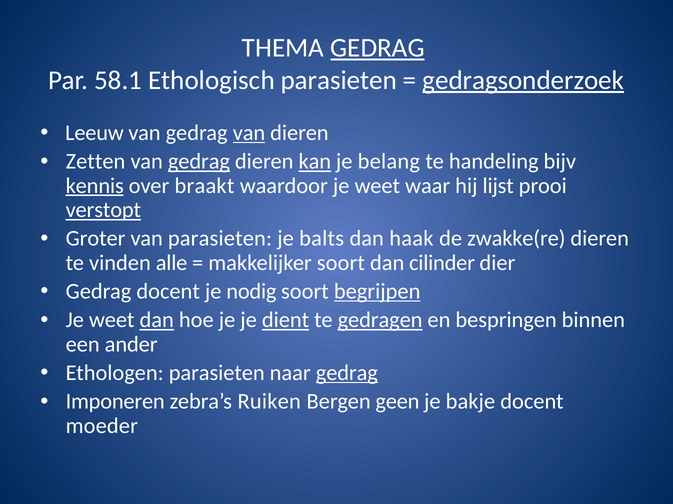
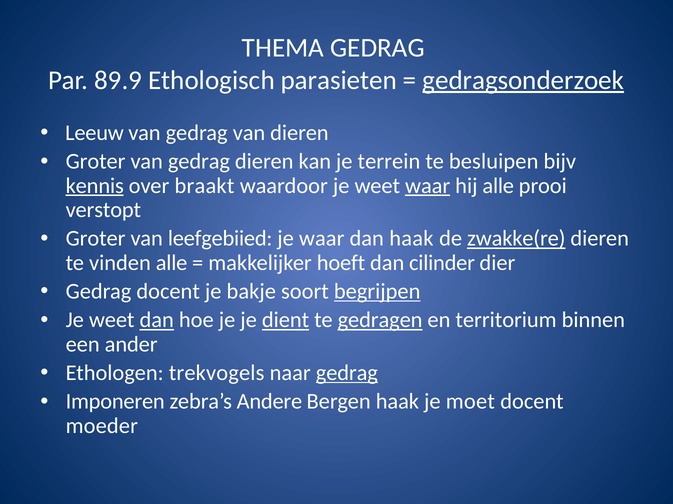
GEDRAG at (377, 48) underline: present -> none
58.1: 58.1 -> 89.9
van at (249, 133) underline: present -> none
Zetten at (96, 162): Zetten -> Groter
gedrag at (199, 162) underline: present -> none
kan underline: present -> none
belang: belang -> terrein
handeling: handeling -> besluipen
waar at (428, 186) underline: none -> present
hij lijst: lijst -> alle
verstopt underline: present -> none
van parasieten: parasieten -> leefgebiied
je balts: balts -> waar
zwakke(re underline: none -> present
makkelijker soort: soort -> hoeft
nodig: nodig -> bakje
bespringen: bespringen -> territorium
Ethologen parasieten: parasieten -> trekvogels
Ruiken: Ruiken -> Andere
Bergen geen: geen -> haak
bakje: bakje -> moet
